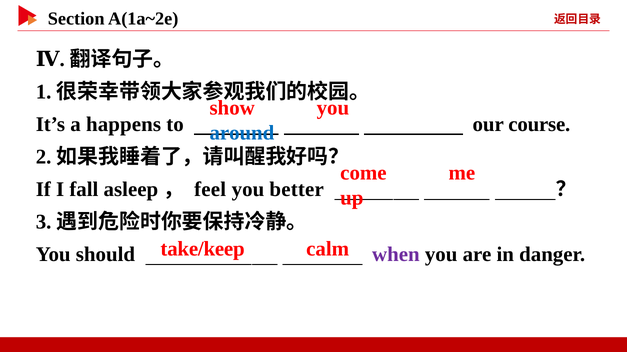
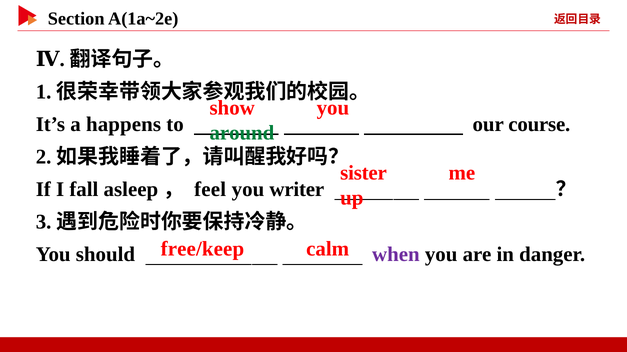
around colour: blue -> green
come: come -> sister
better: better -> writer
take/keep: take/keep -> free/keep
